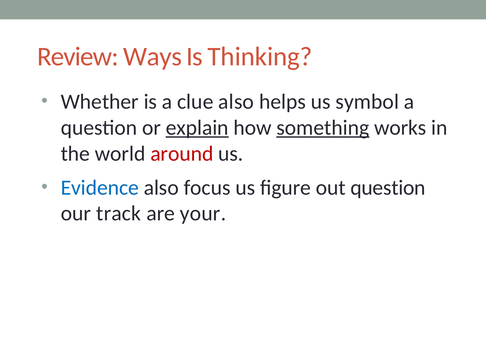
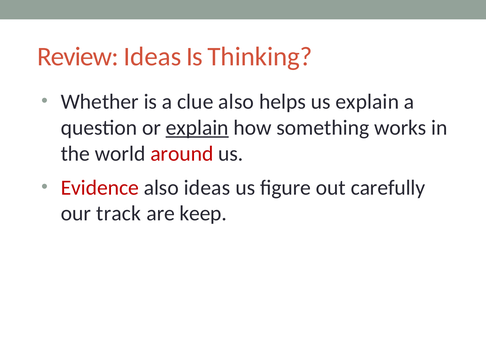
Review Ways: Ways -> Ideas
us symbol: symbol -> explain
something underline: present -> none
Evidence colour: blue -> red
also focus: focus -> ideas
out question: question -> carefully
your: your -> keep
